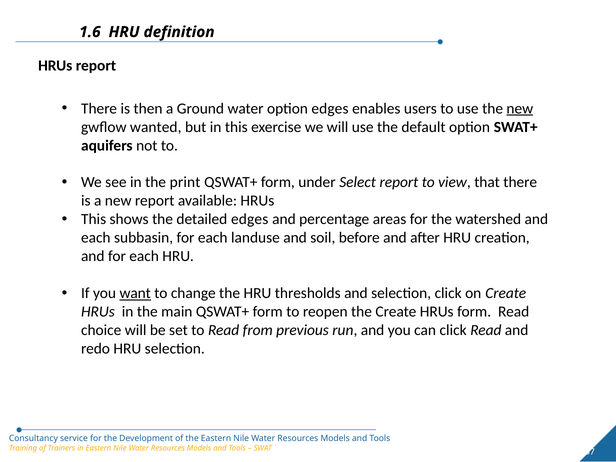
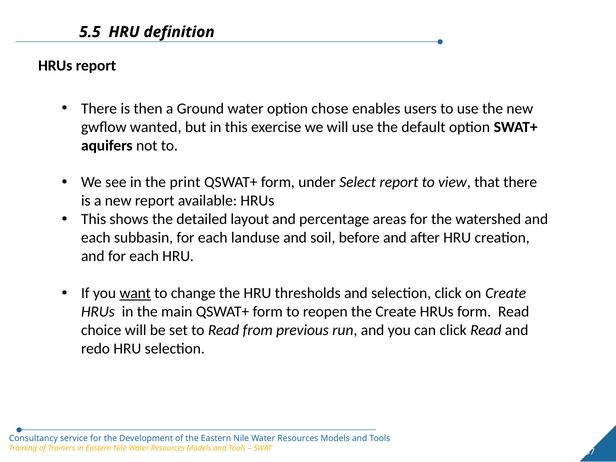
1.6: 1.6 -> 5.5
option edges: edges -> chose
new at (520, 108) underline: present -> none
detailed edges: edges -> layout
